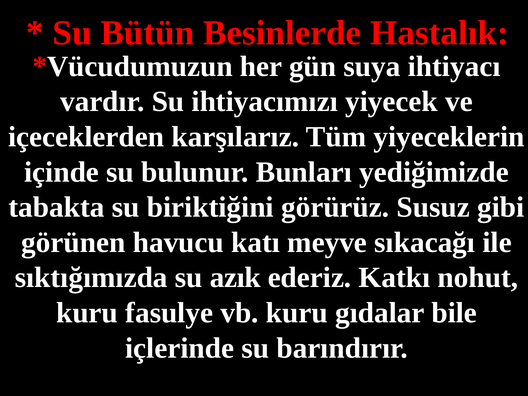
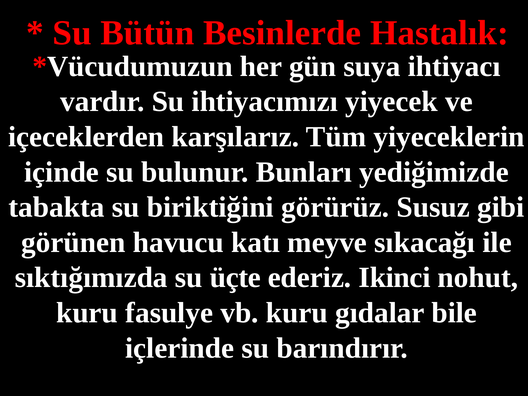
azık: azık -> üçte
Katkı: Katkı -> Ikinci
